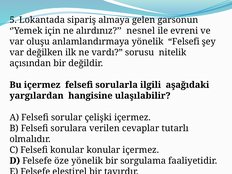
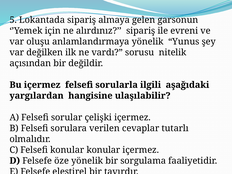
alırdınız nesnel: nesnel -> sipariş
yönelik Felsefi: Felsefi -> Yunus
